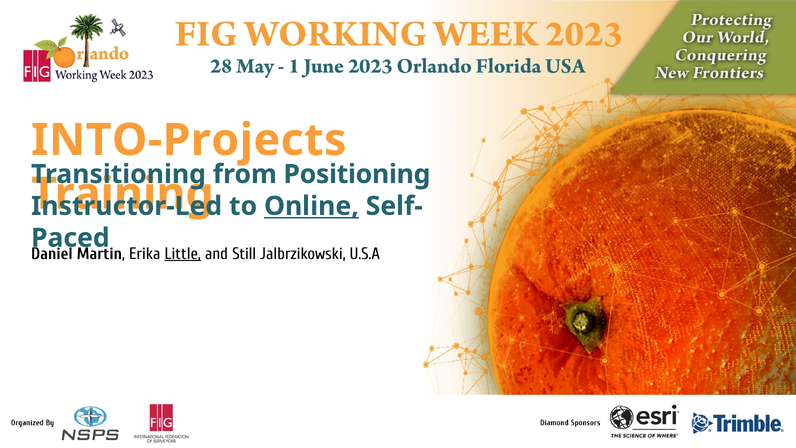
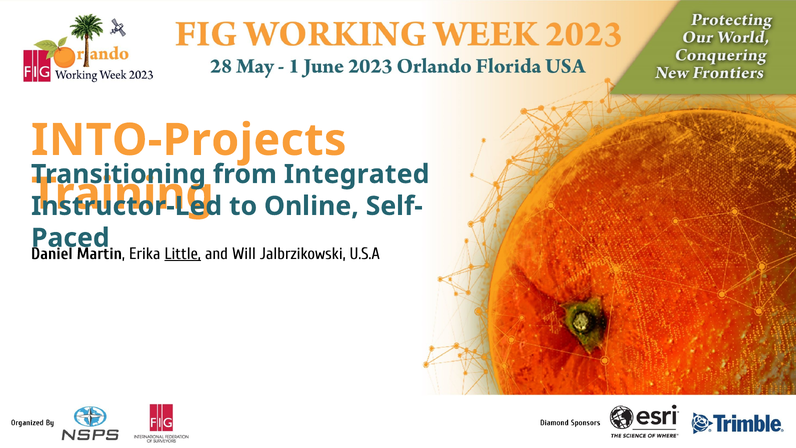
Positioning: Positioning -> Integrated
Online underline: present -> none
Still: Still -> Will
